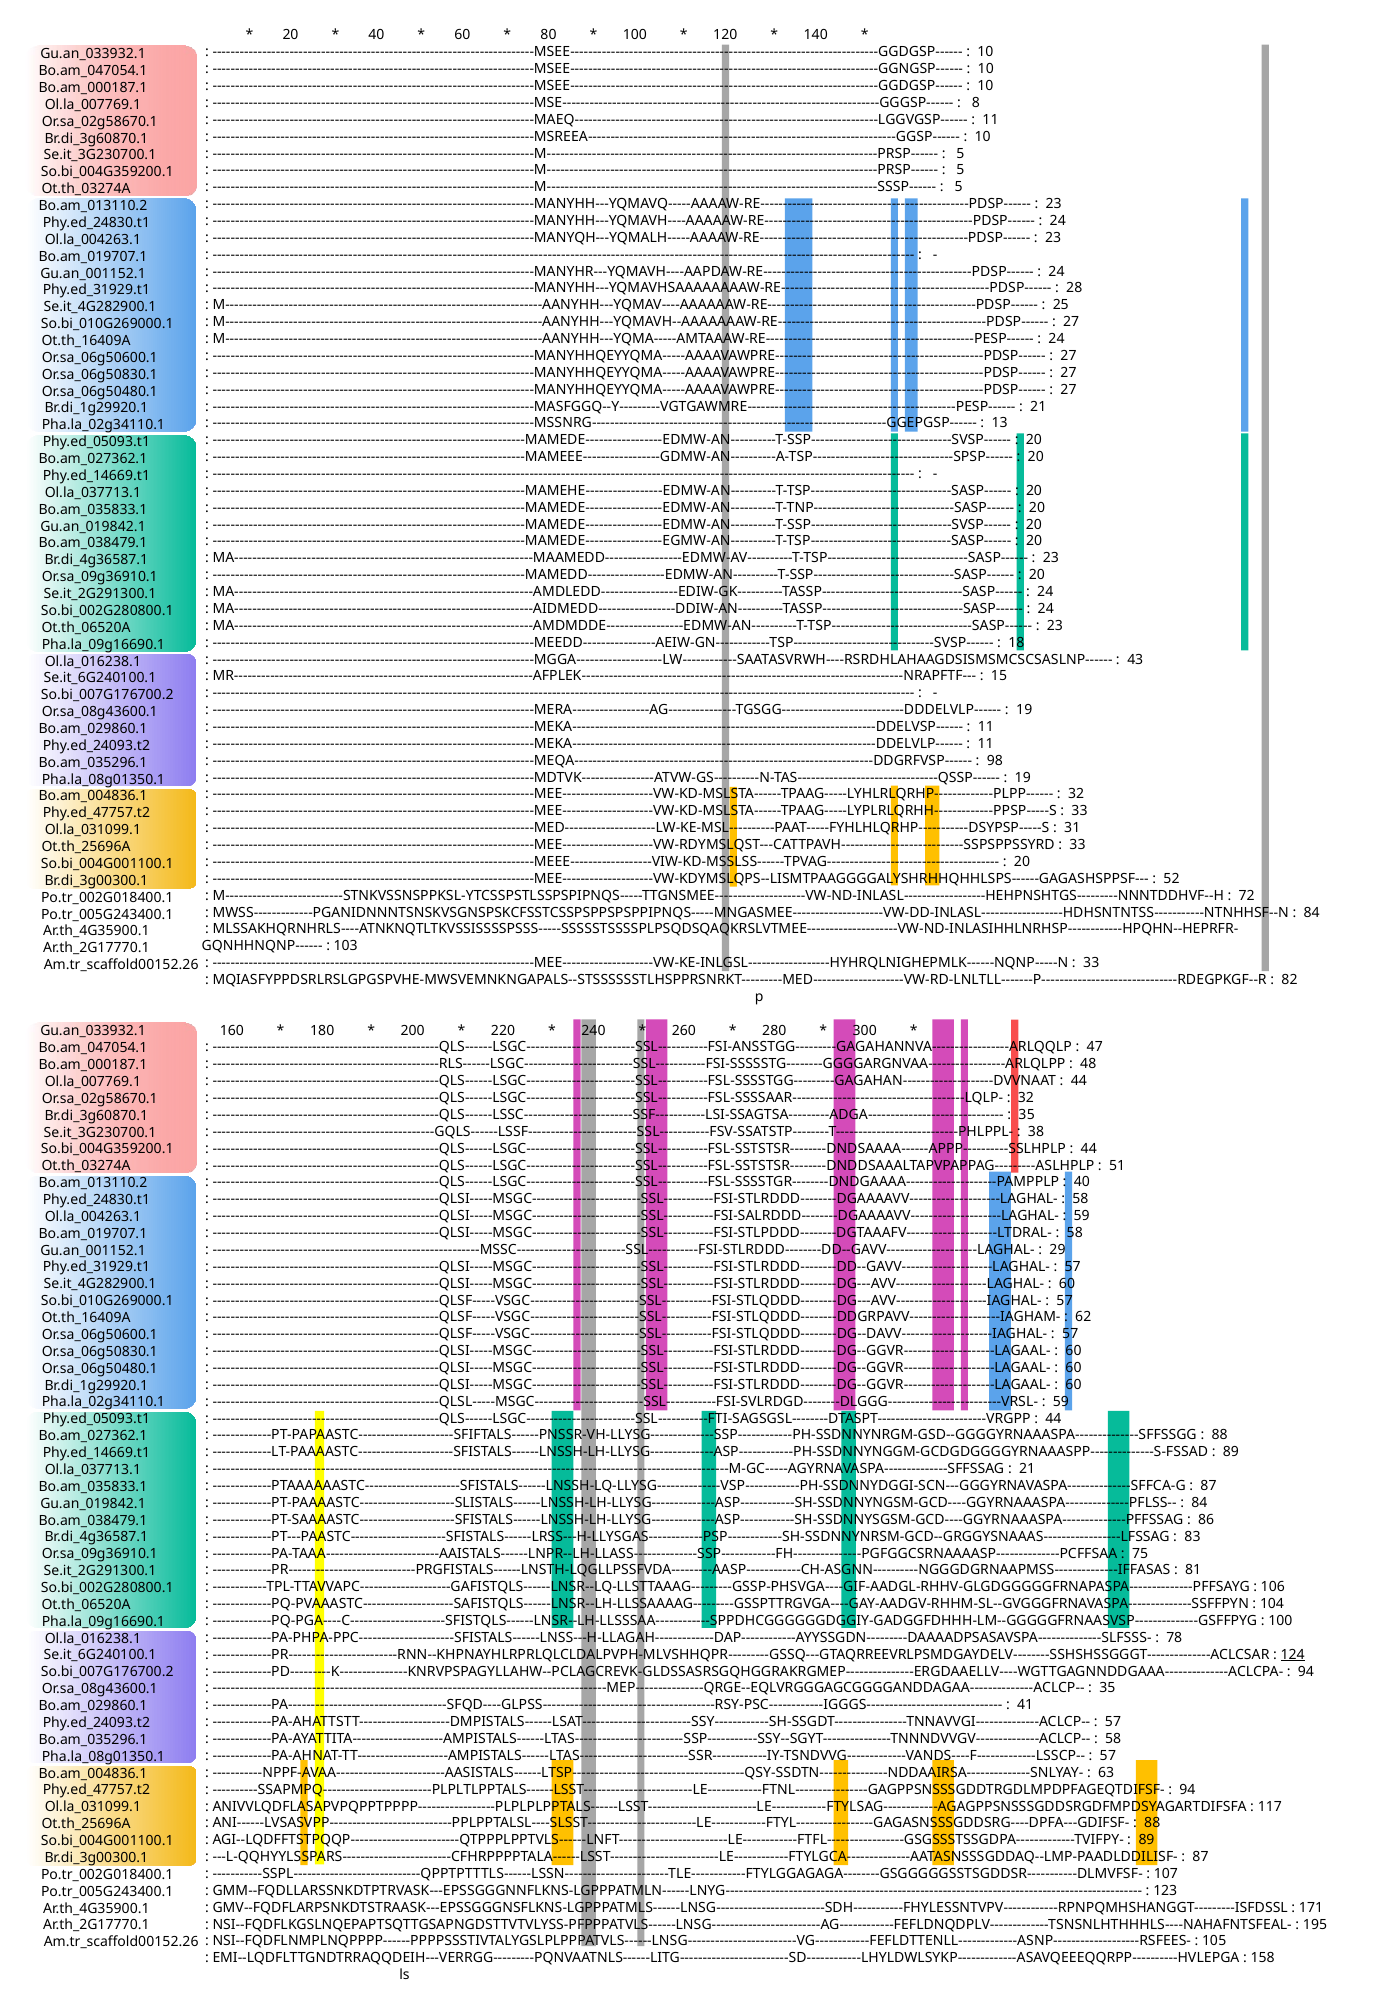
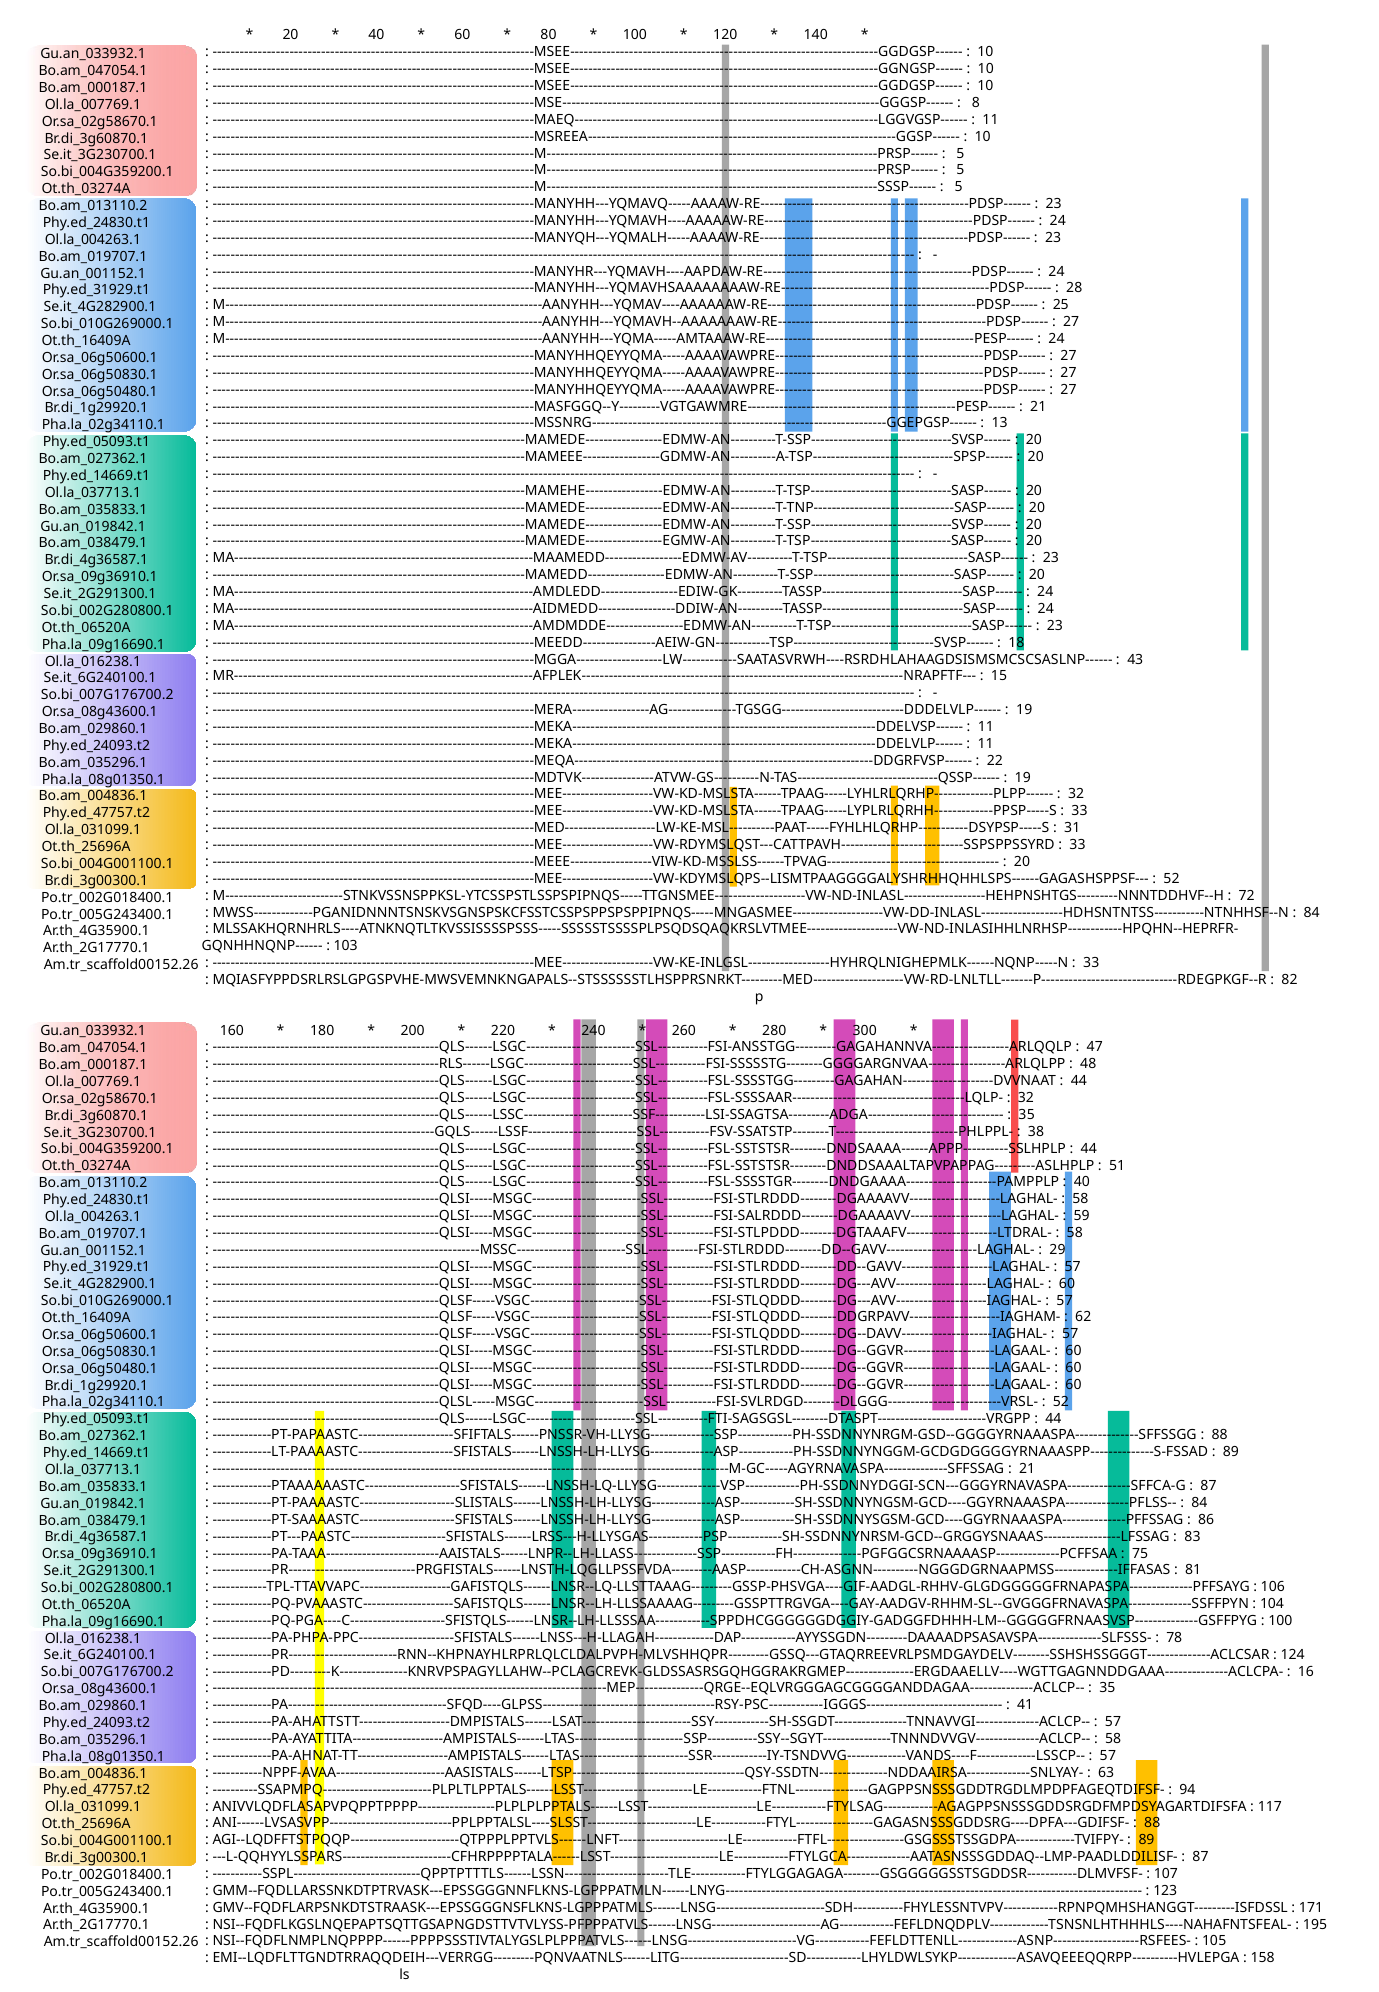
98: 98 -> 22
59 at (1061, 1402): 59 -> 52
124 underline: present -> none
94 at (1306, 1671): 94 -> 16
